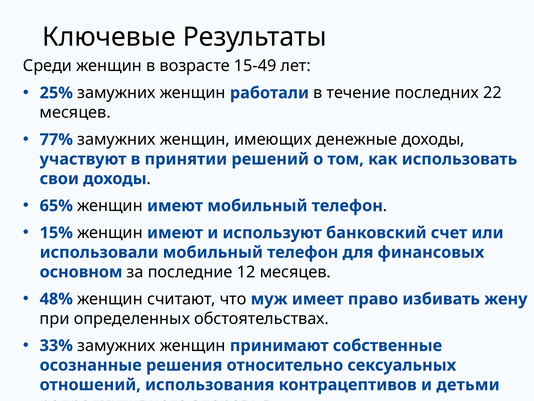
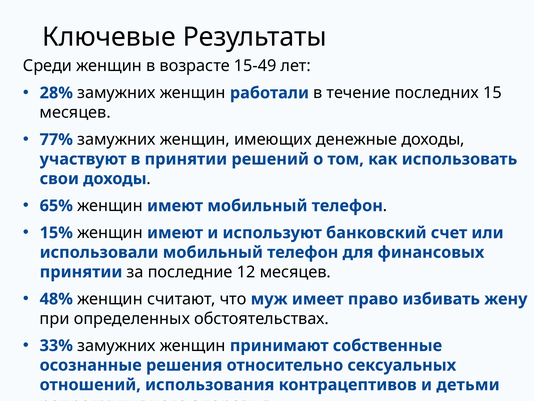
25%: 25% -> 28%
22: 22 -> 15
основном at (81, 272): основном -> принятии
